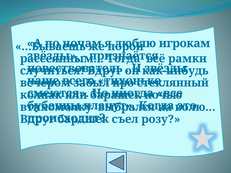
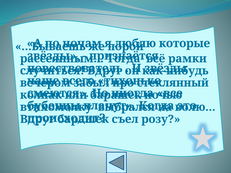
игрокам: игрокам -> которые
